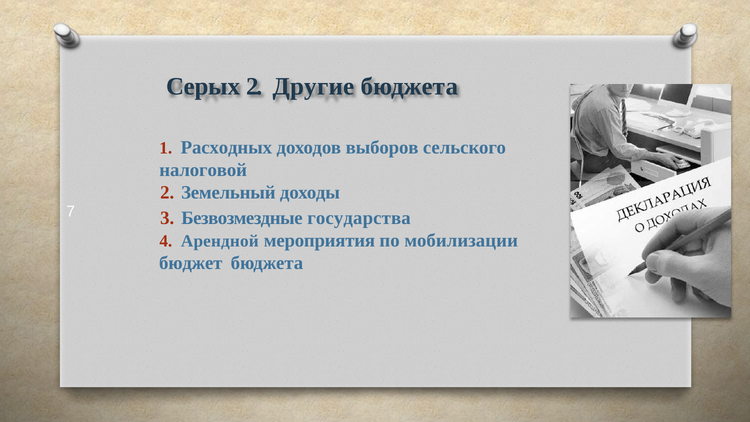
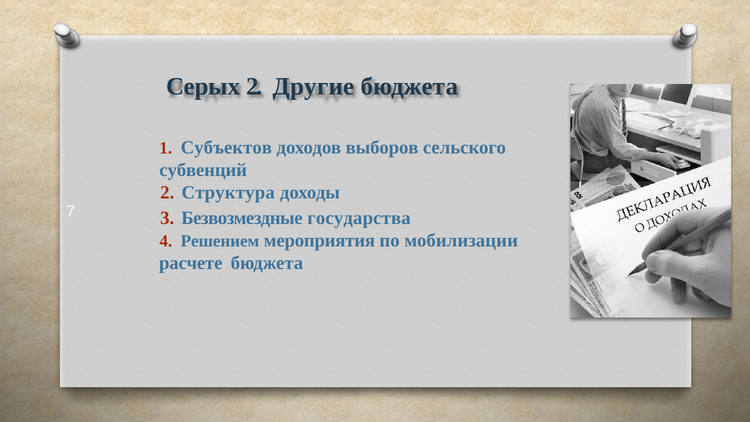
Расходных: Расходных -> Субъектов
налоговой: налоговой -> субвенций
Земельный: Земельный -> Структура
Арендной: Арендной -> Решением
бюджет: бюджет -> расчете
